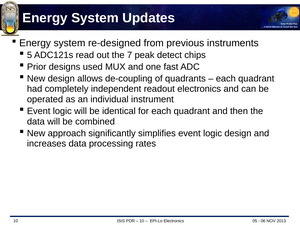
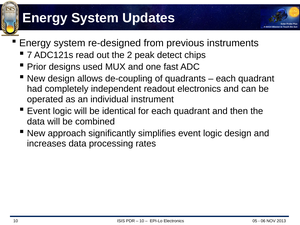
5: 5 -> 7
7: 7 -> 2
